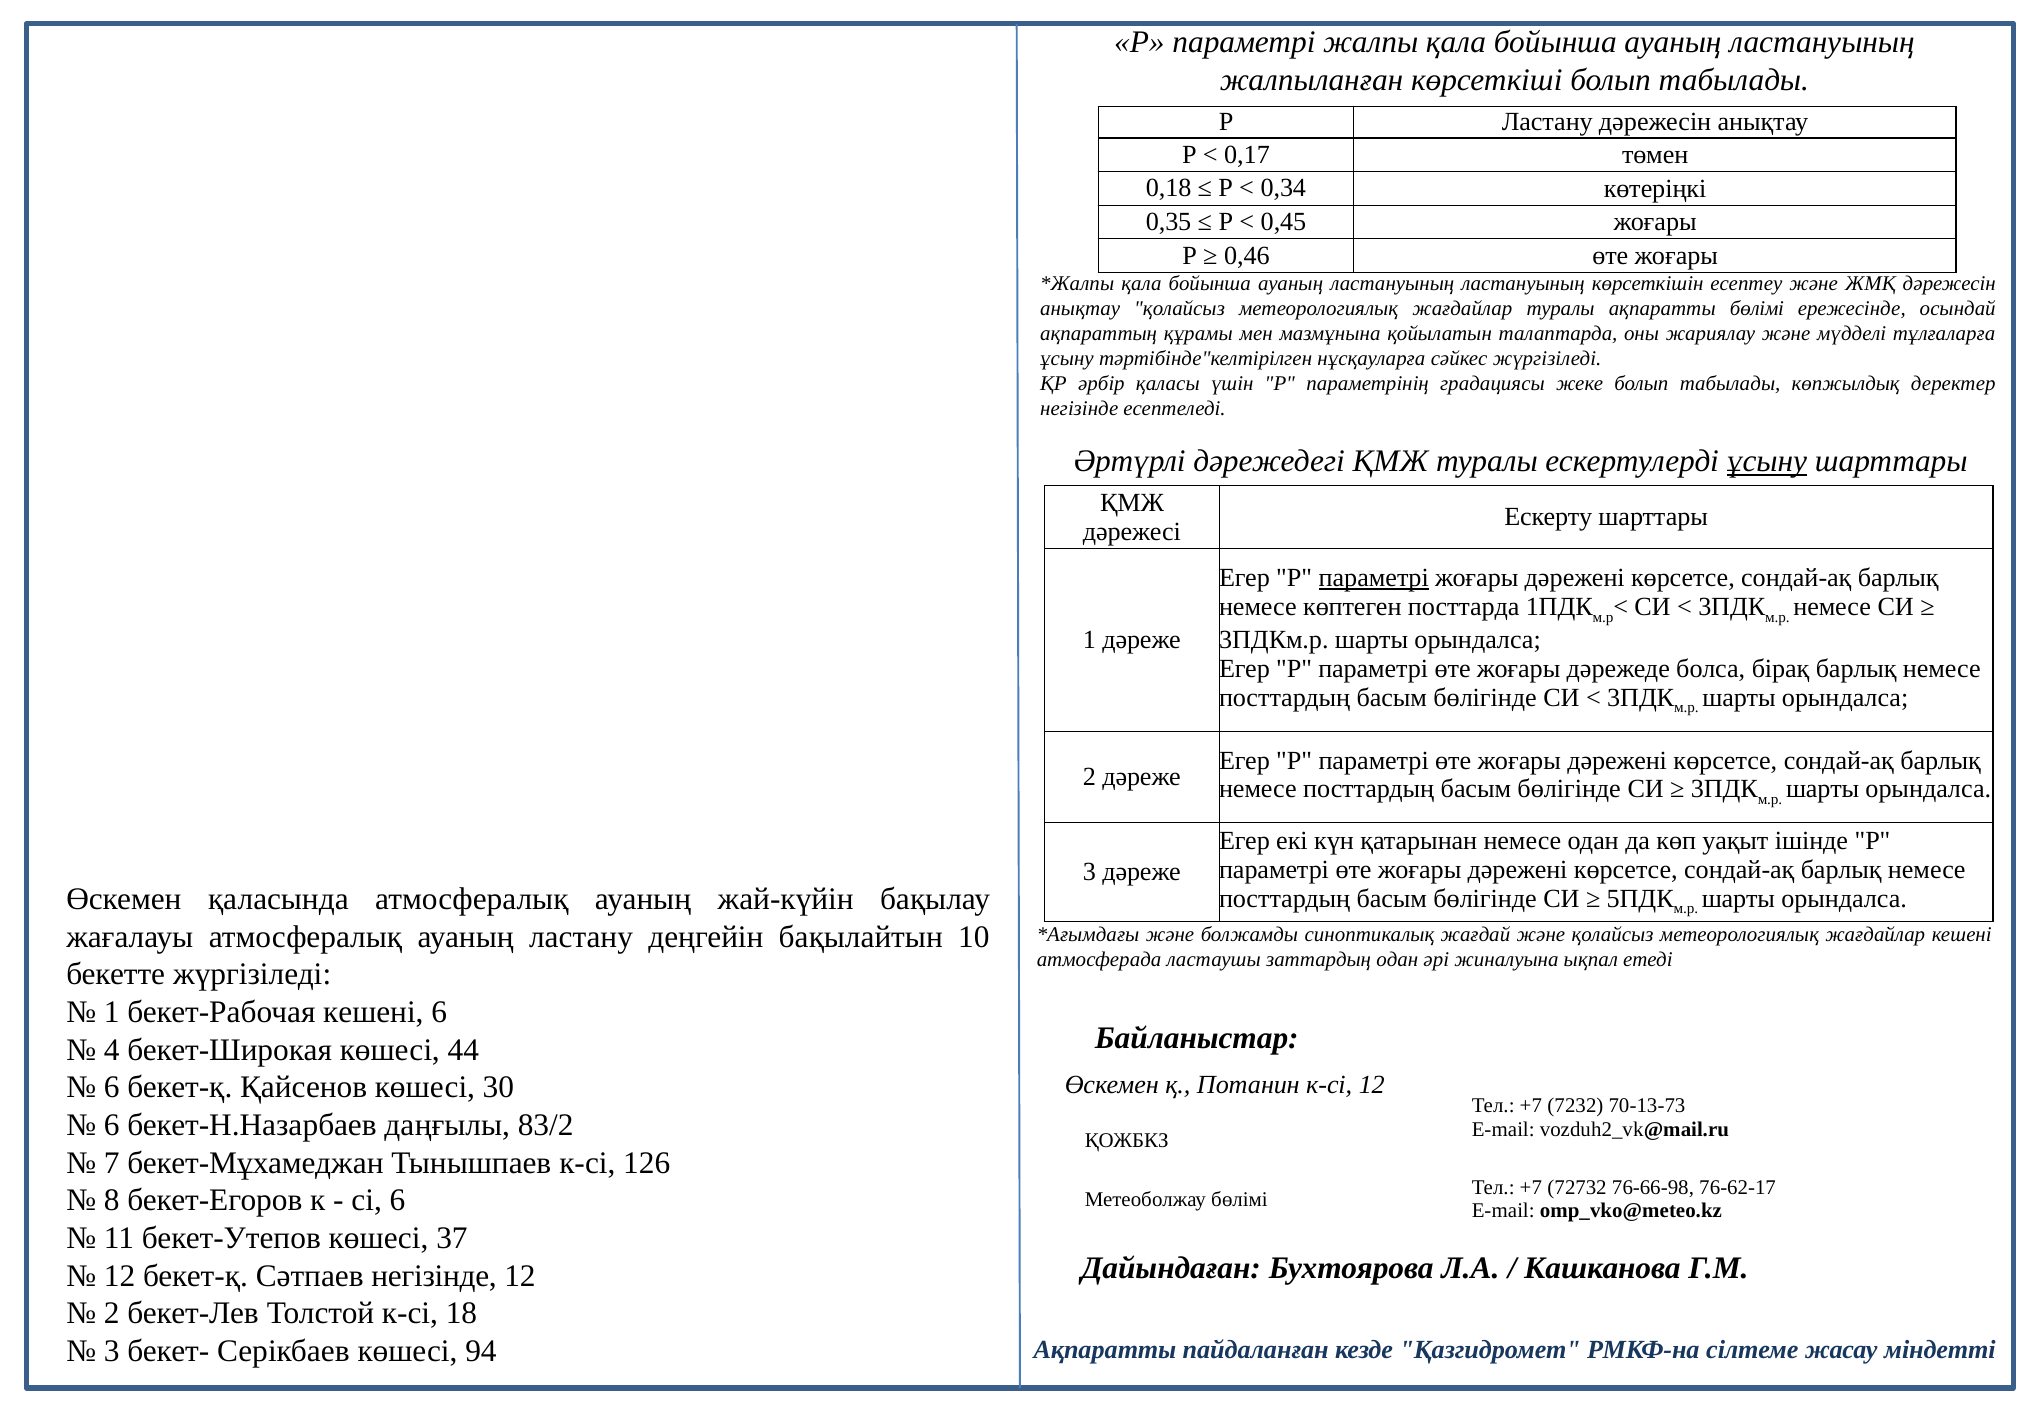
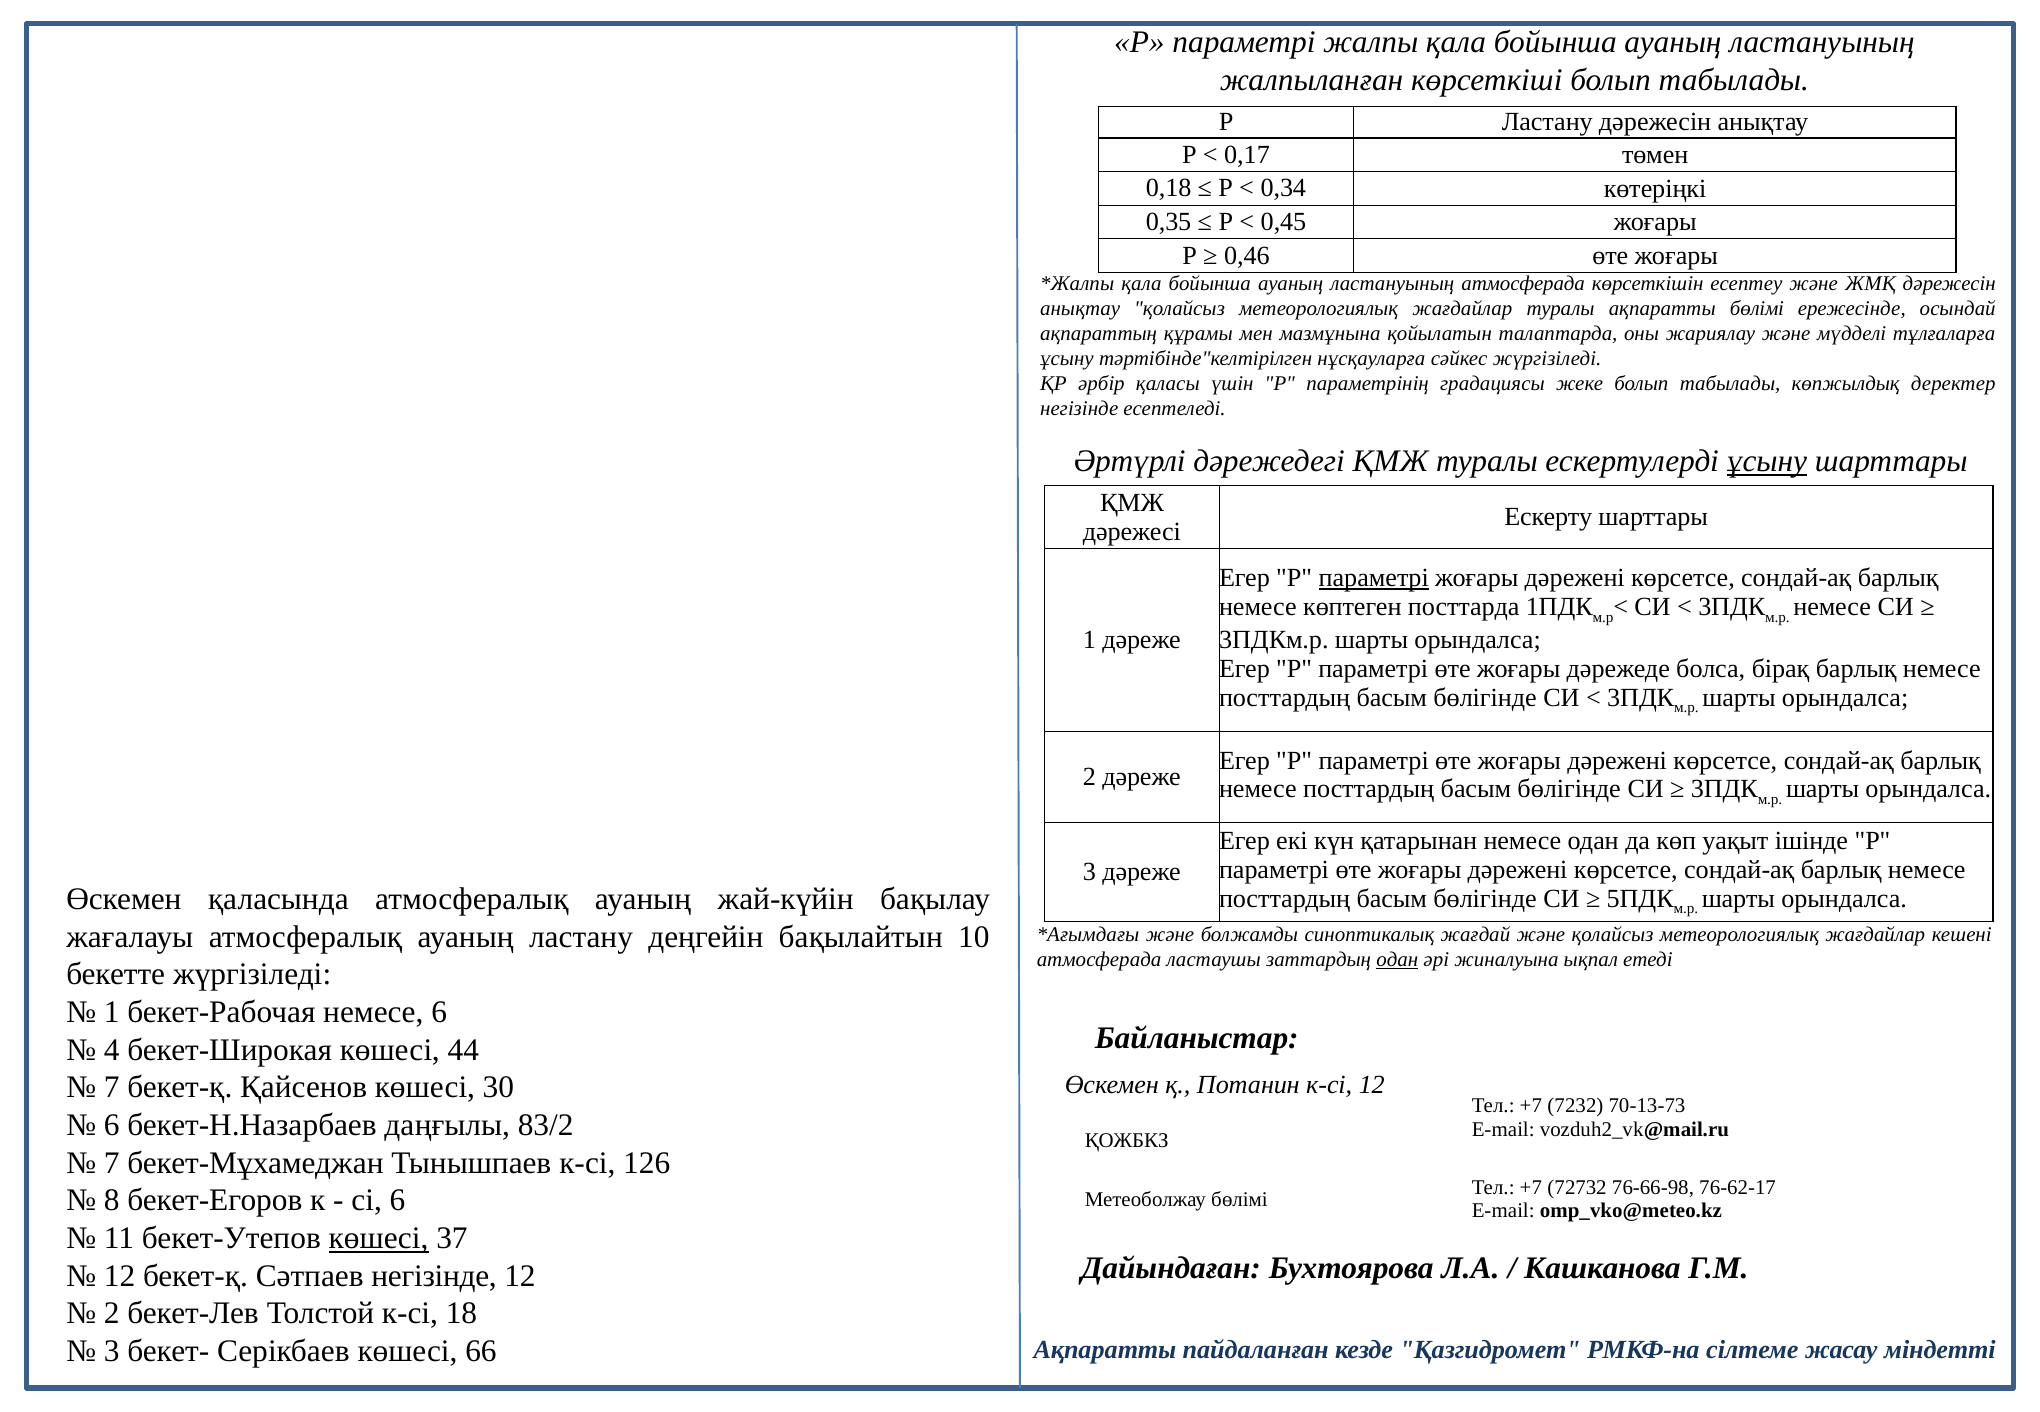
ластануының ластануының: ластануының -> атмосферада
одан at (1397, 960) underline: none -> present
бекет-Рабочая кешені: кешені -> немесе
6 at (112, 1088): 6 -> 7
көшесі at (378, 1238) underline: none -> present
94: 94 -> 66
